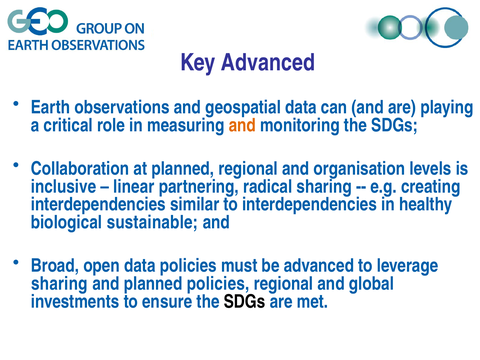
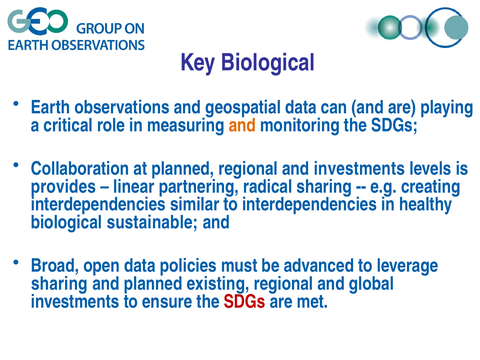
Key Advanced: Advanced -> Biological
and organisation: organisation -> investments
inclusive: inclusive -> provides
planned policies: policies -> existing
SDGs at (245, 302) colour: black -> red
